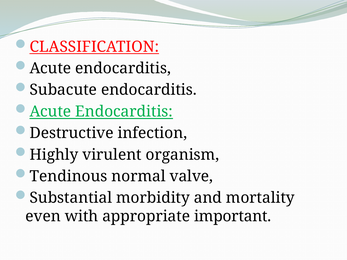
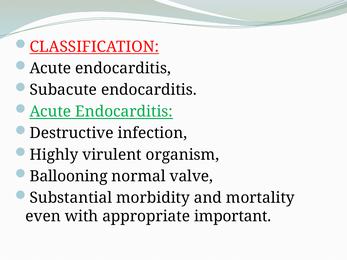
Tendinous: Tendinous -> Ballooning
